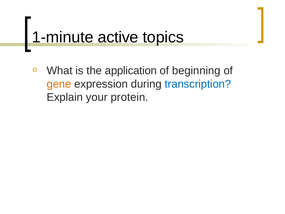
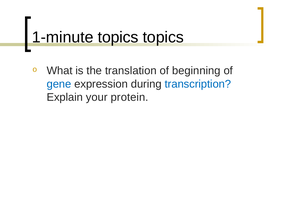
1-minute active: active -> topics
application: application -> translation
gene colour: orange -> blue
